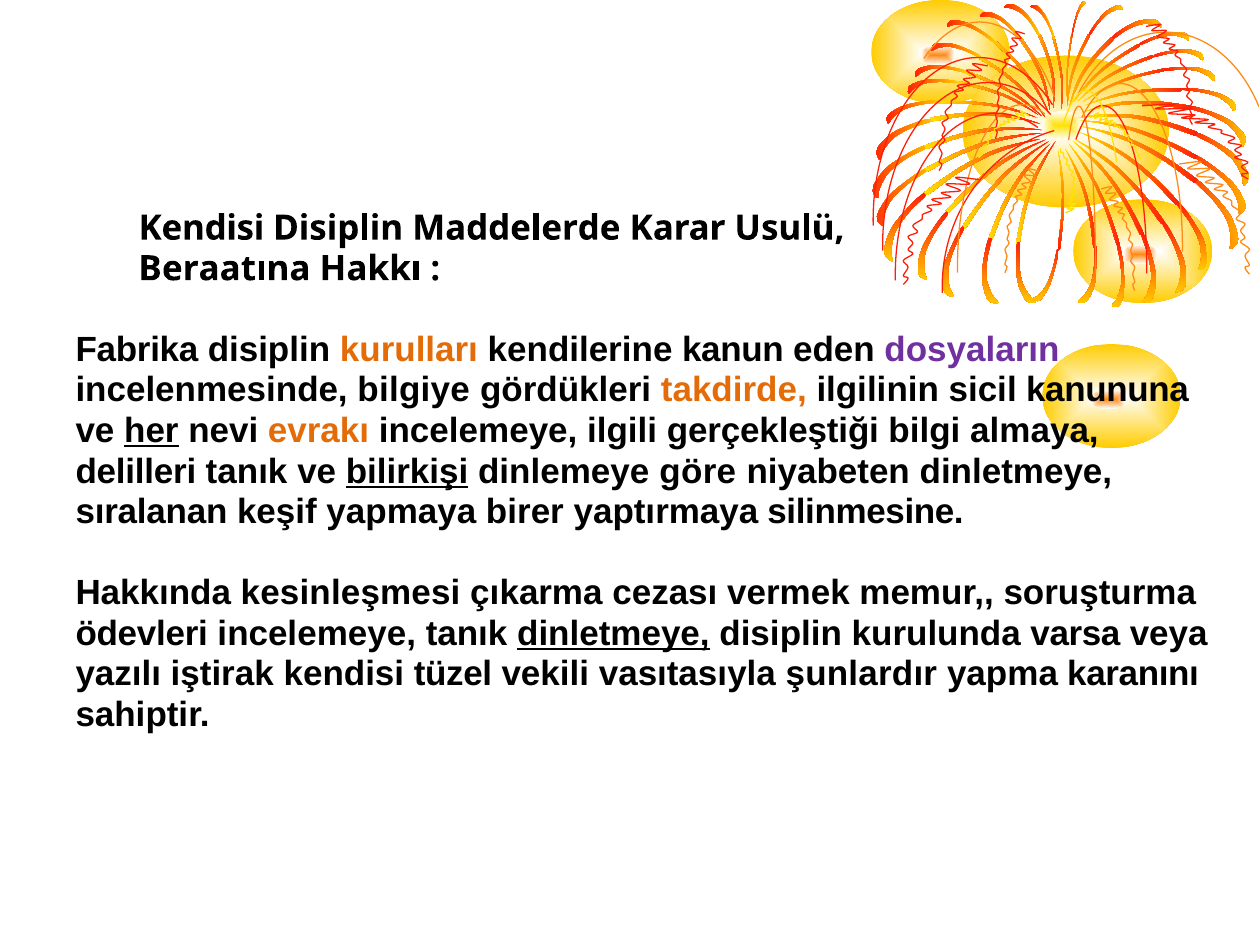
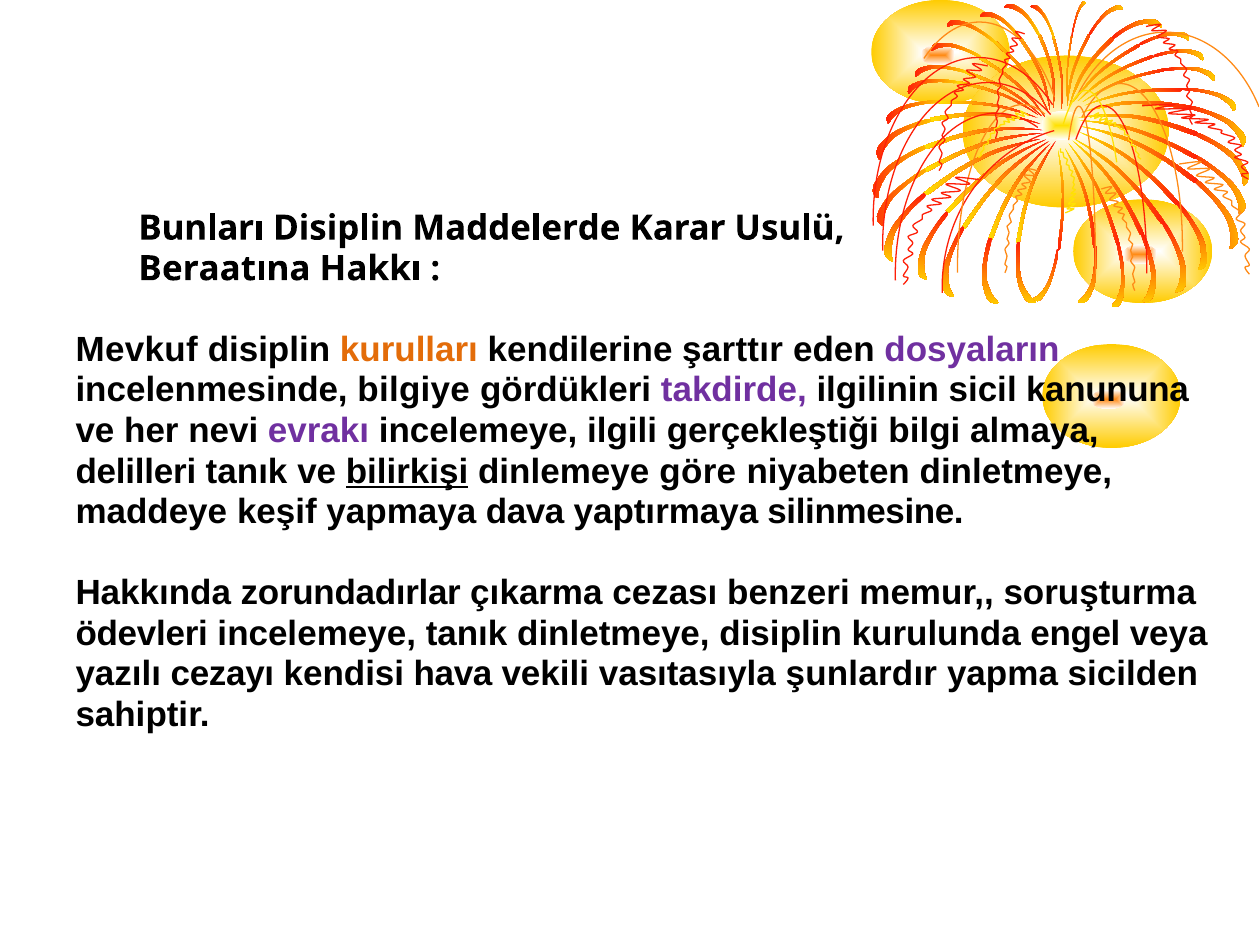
Kendisi at (201, 228): Kendisi -> Bunları
Fabrika: Fabrika -> Mevkuf
kanun: kanun -> şarttır
takdirde colour: orange -> purple
her underline: present -> none
evrakı colour: orange -> purple
sıralanan: sıralanan -> maddeye
birer: birer -> dava
kesinleşmesi: kesinleşmesi -> zorundadırlar
vermek: vermek -> benzeri
dinletmeye at (613, 634) underline: present -> none
varsa: varsa -> engel
iştirak: iştirak -> cezayı
tüzel: tüzel -> hava
karanını: karanını -> sicilden
